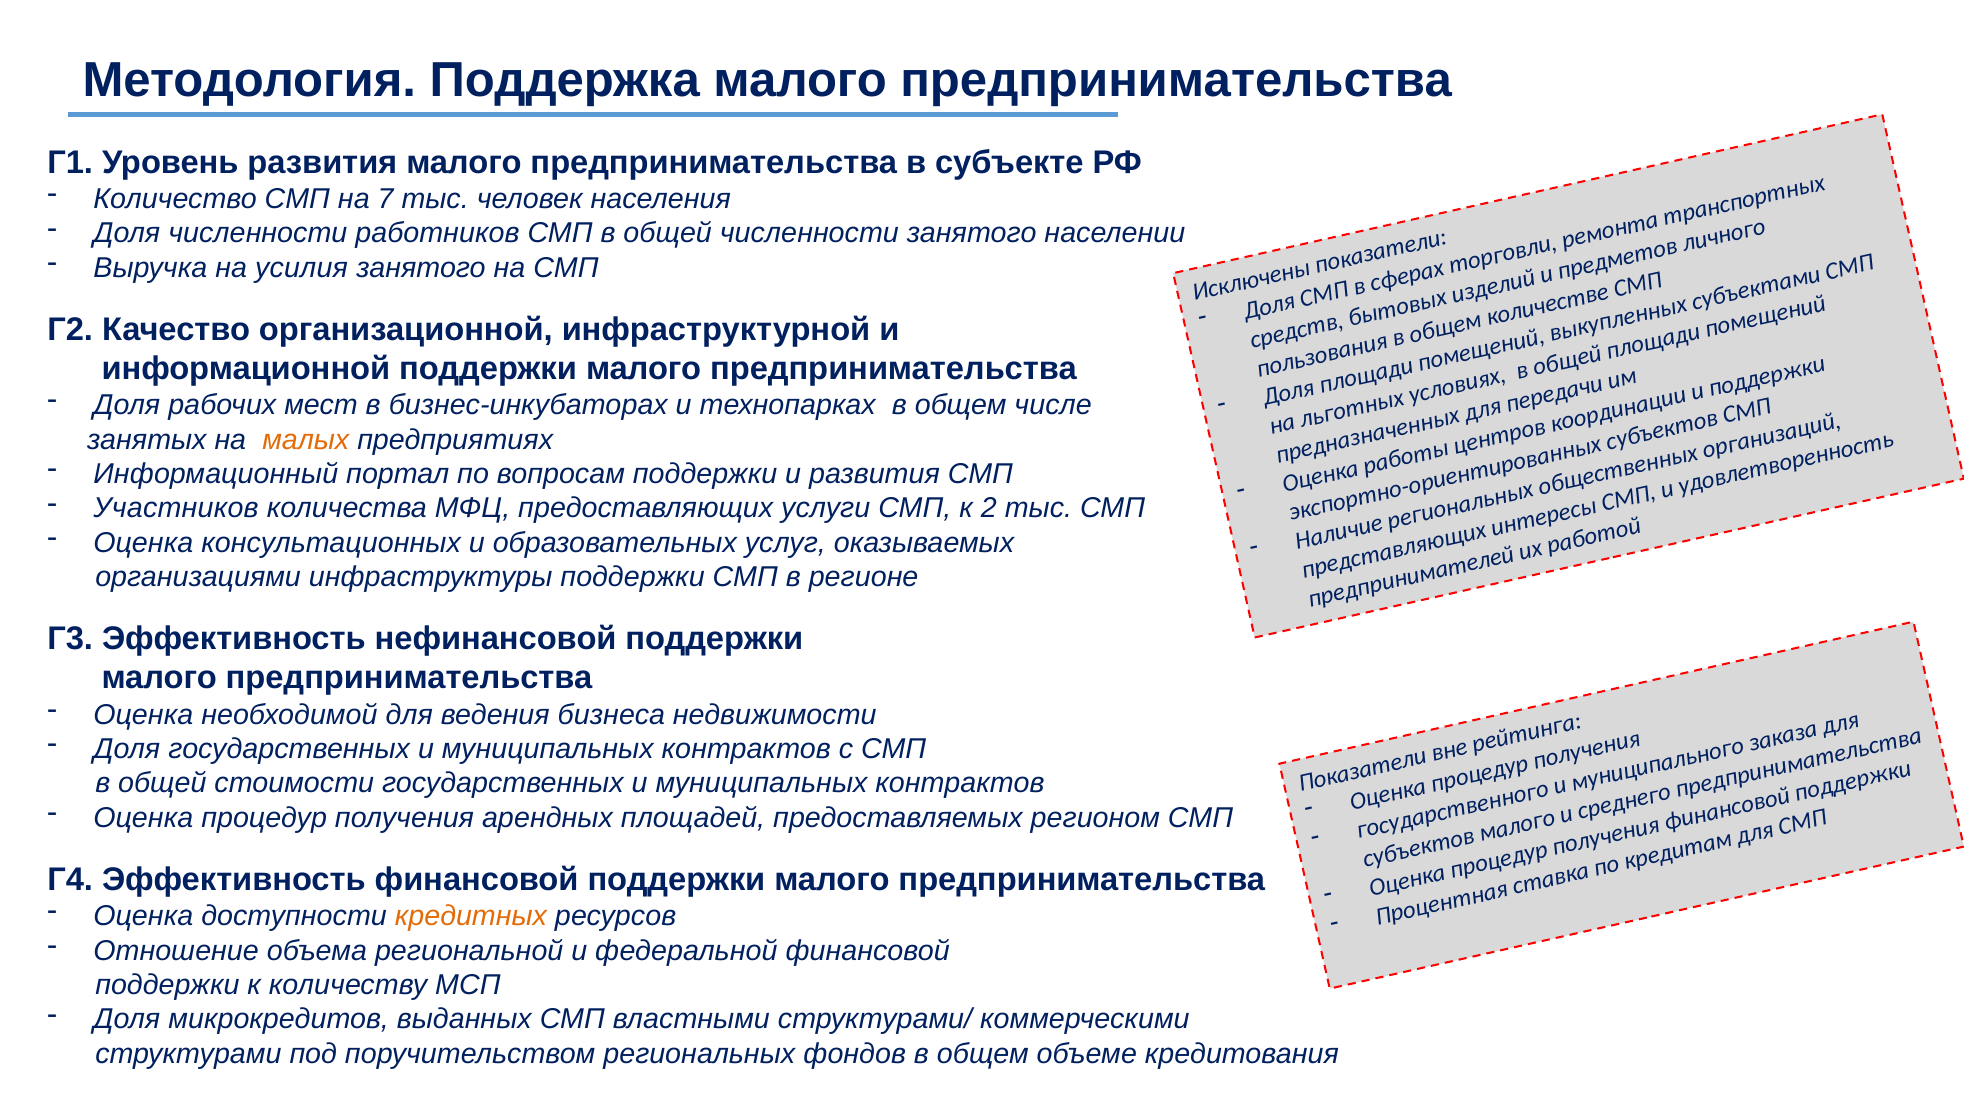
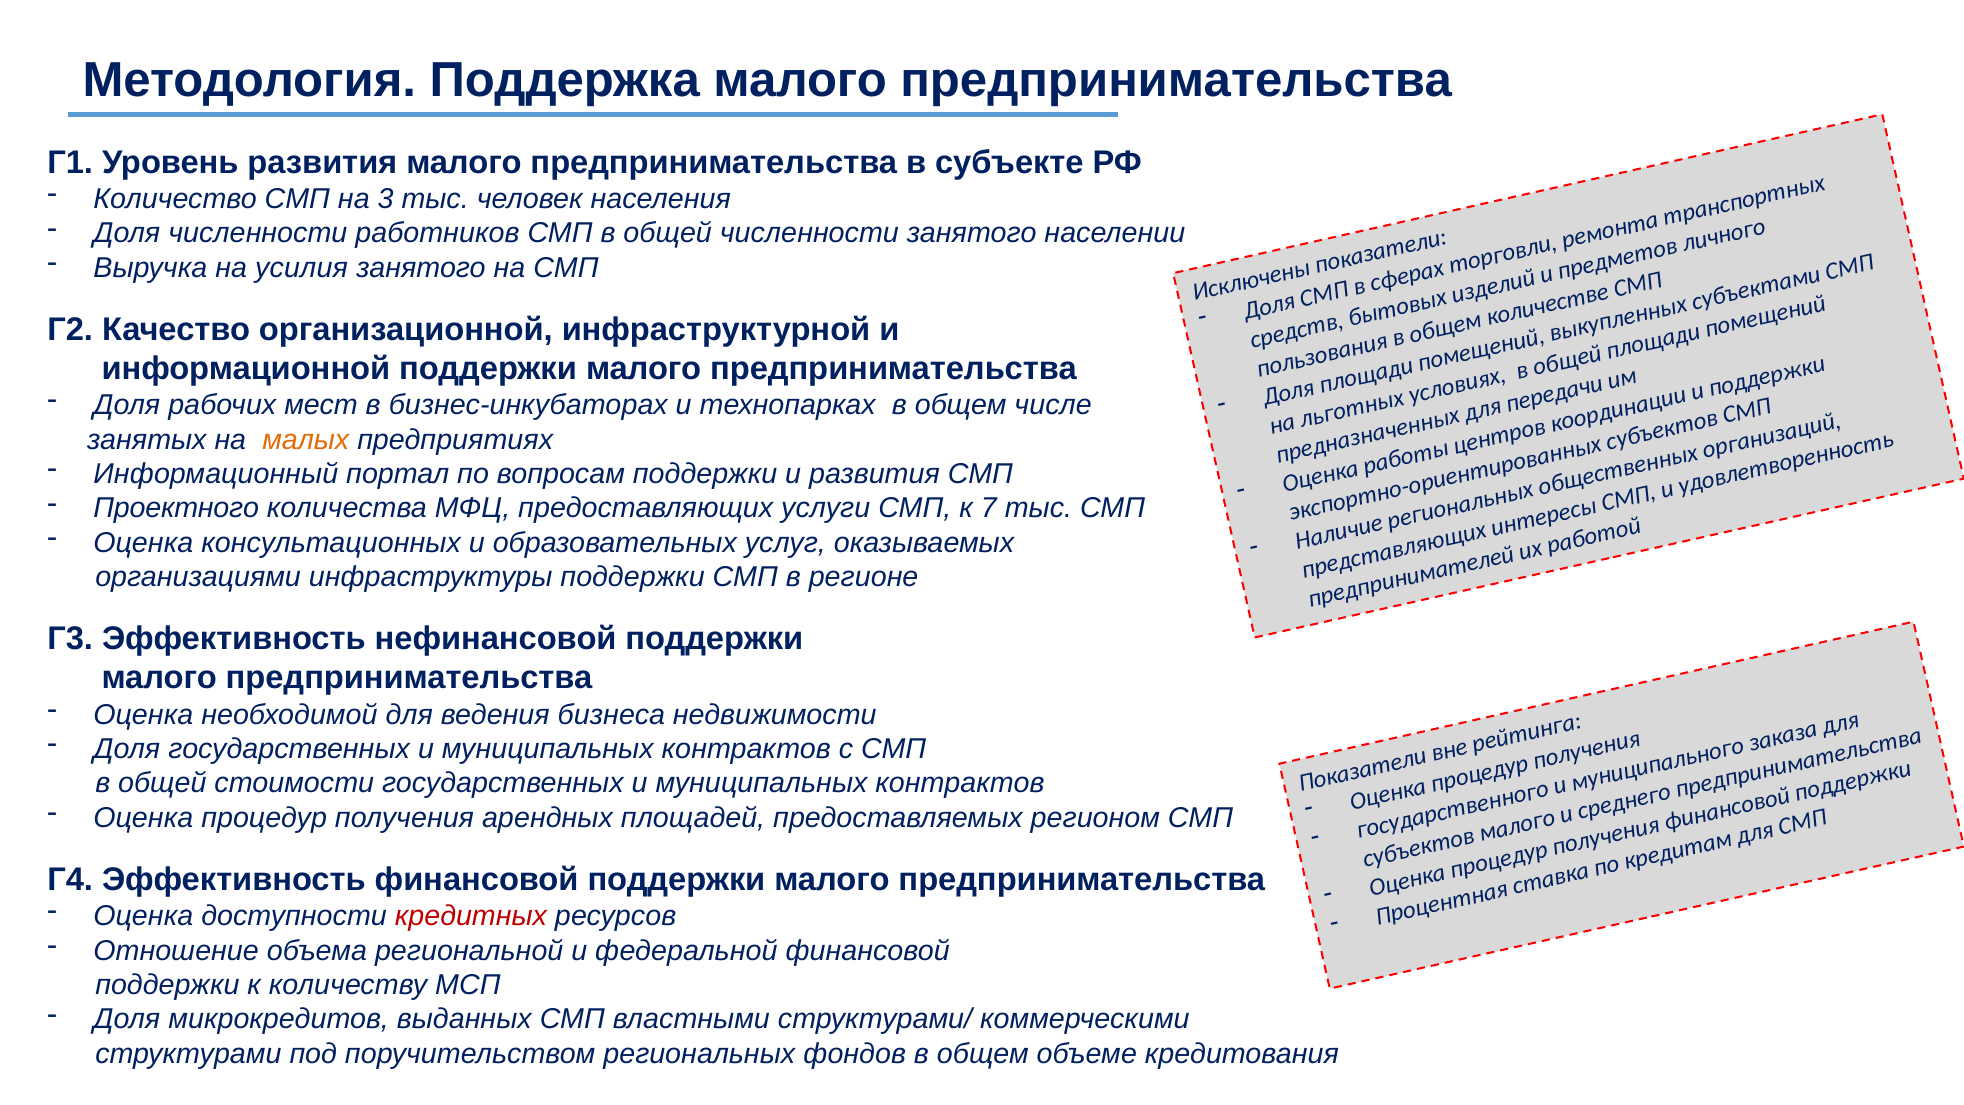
7: 7 -> 3
Участников: Участников -> Проектного
2: 2 -> 7
кредитных colour: orange -> red
